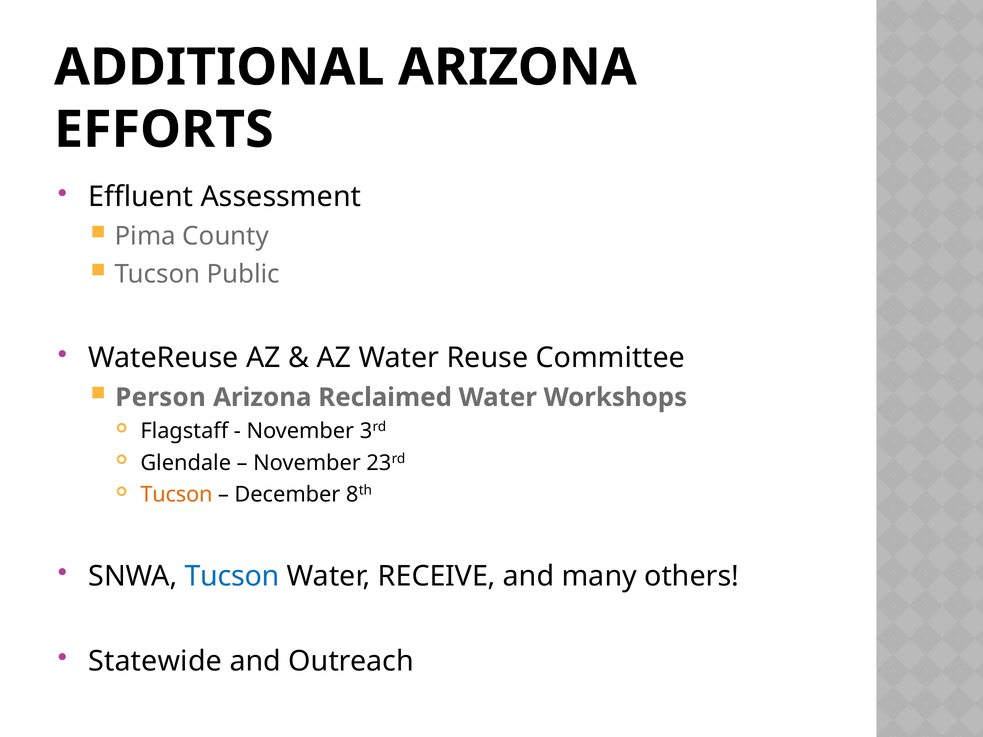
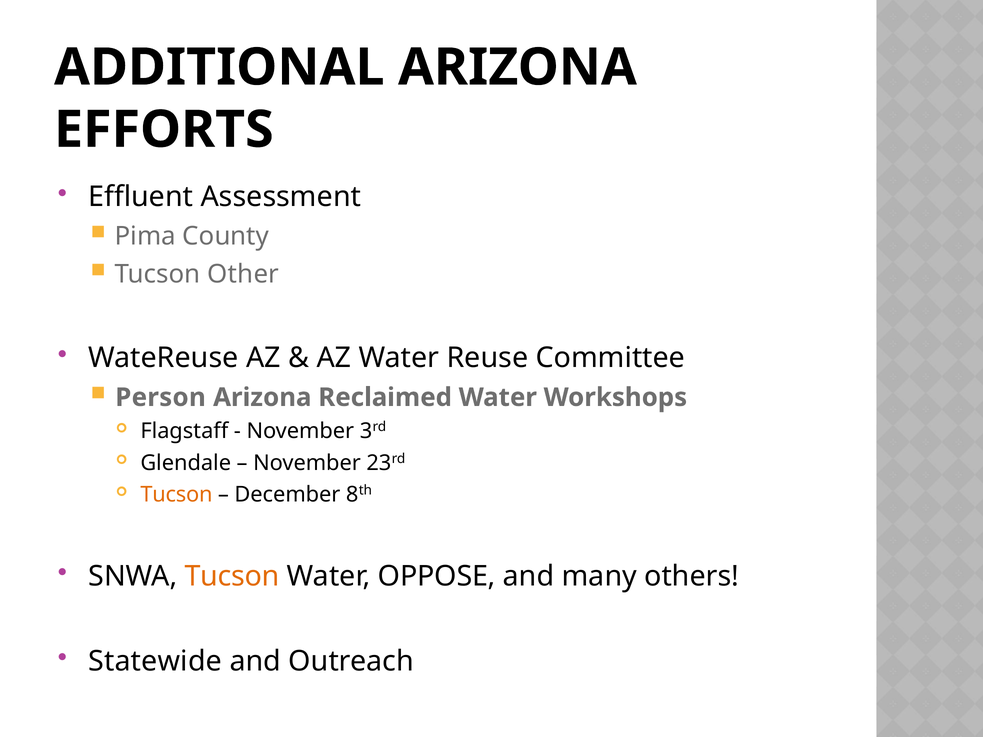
Public: Public -> Other
Tucson at (232, 576) colour: blue -> orange
RECEIVE: RECEIVE -> OPPOSE
